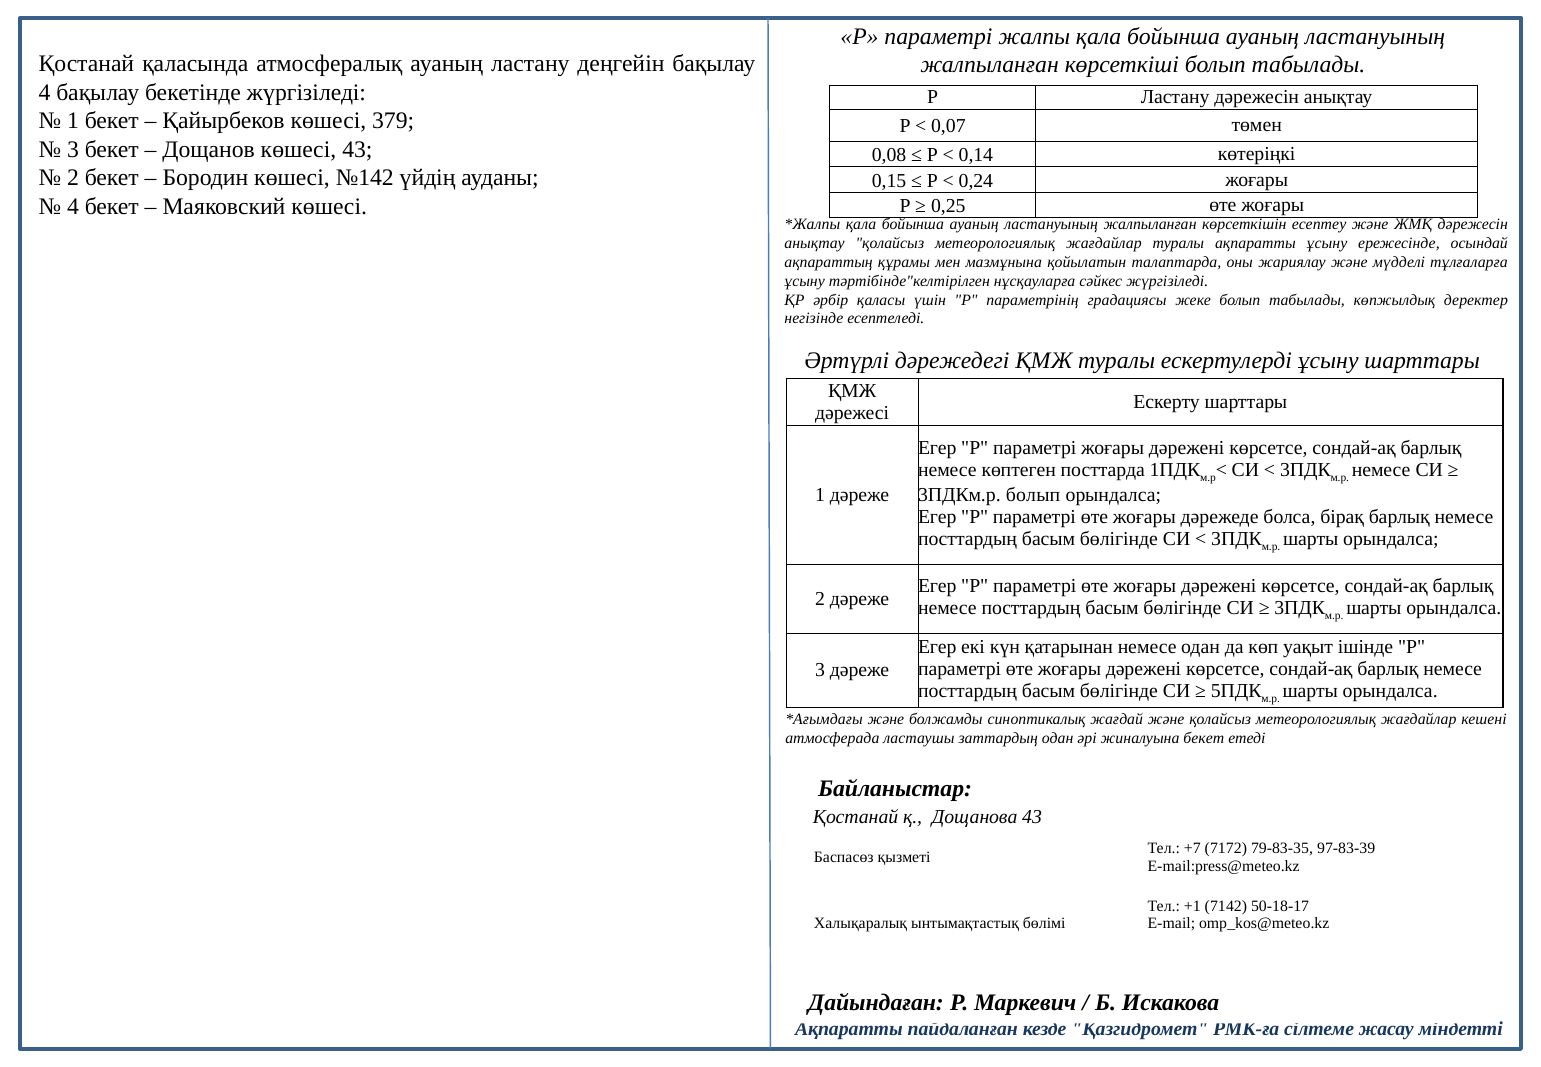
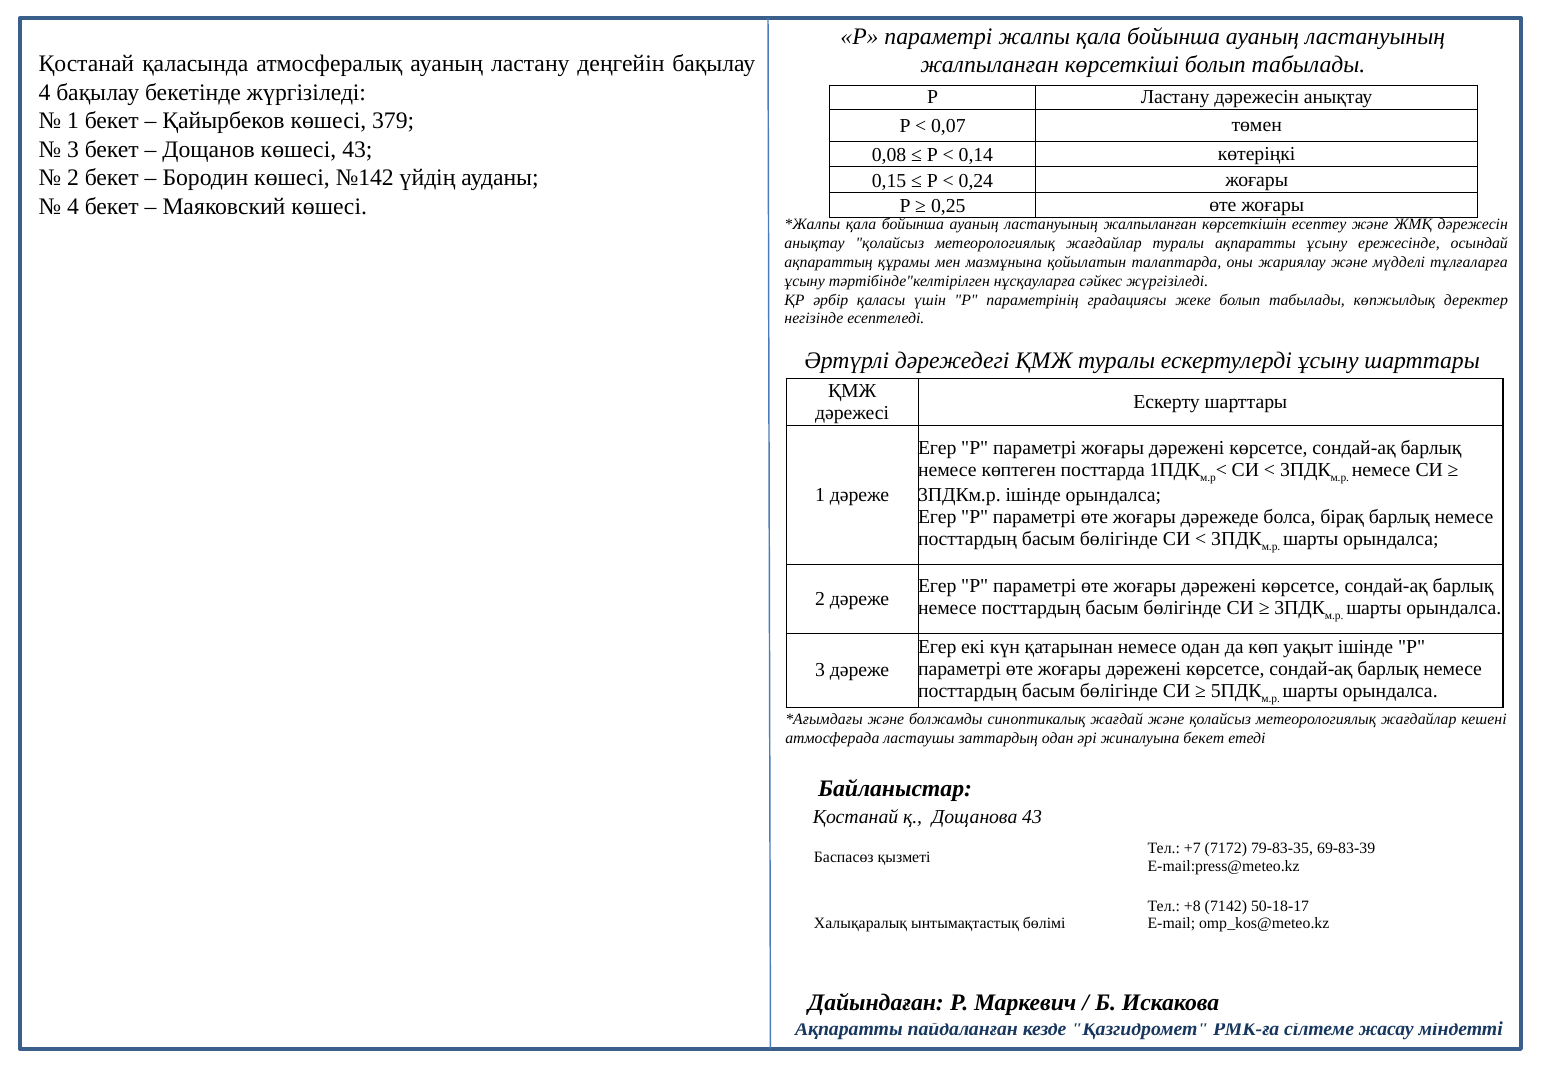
3ПДКм.р болып: болып -> ішінде
97-83-39: 97-83-39 -> 69-83-39
+1: +1 -> +8
